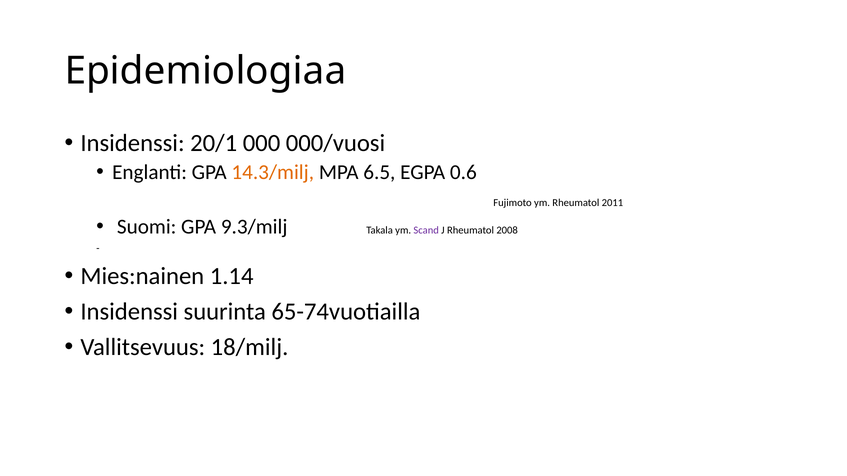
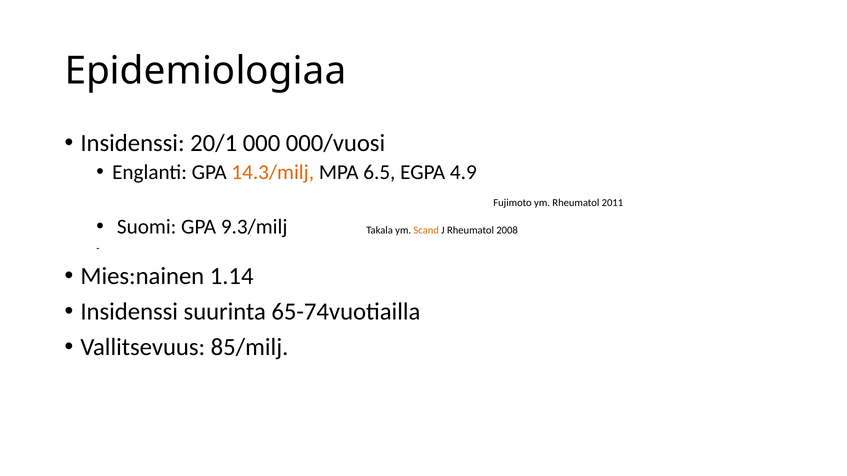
0.6: 0.6 -> 4.9
Scand colour: purple -> orange
18/milj: 18/milj -> 85/milj
